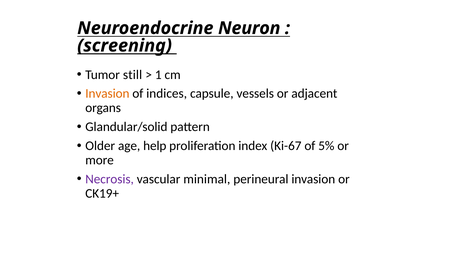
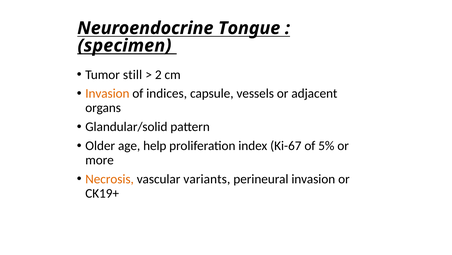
Neuron: Neuron -> Tongue
screening: screening -> specimen
1: 1 -> 2
Necrosis colour: purple -> orange
minimal: minimal -> variants
